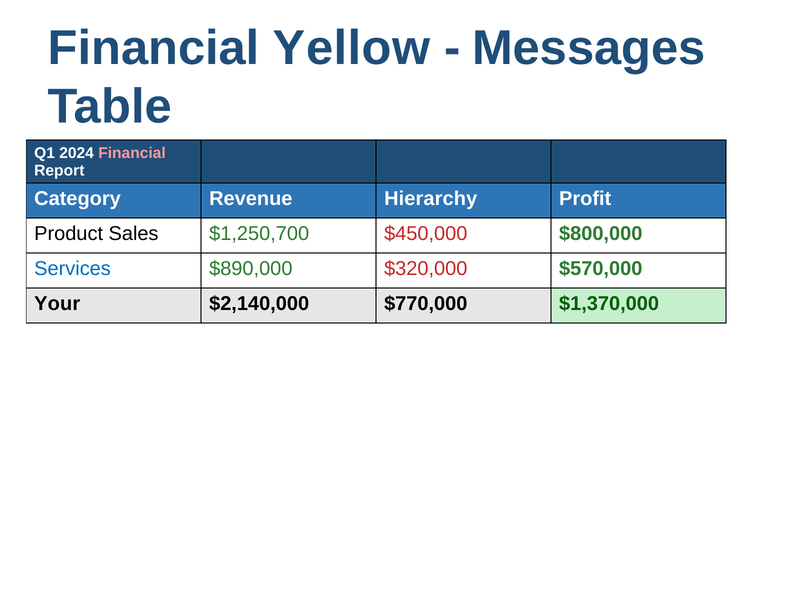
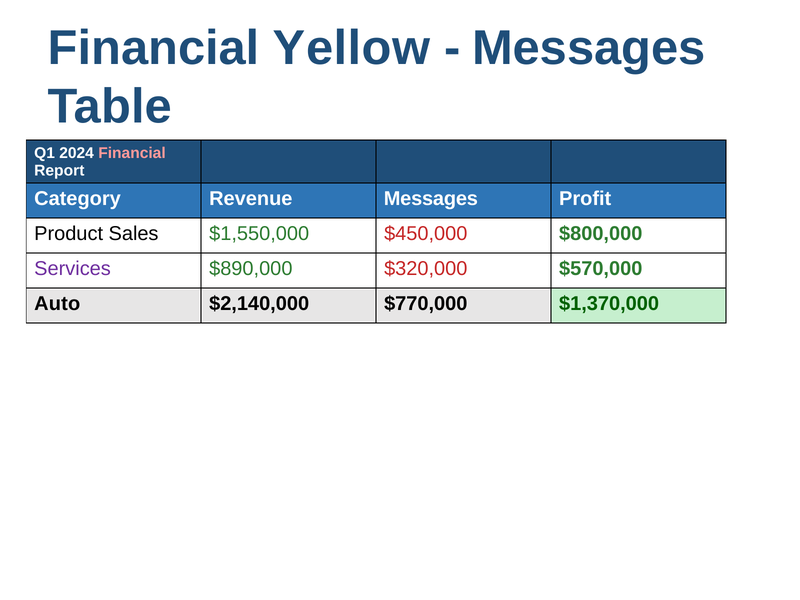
Revenue Hierarchy: Hierarchy -> Messages
$1,250,700: $1,250,700 -> $1,550,000
Services colour: blue -> purple
Your: Your -> Auto
